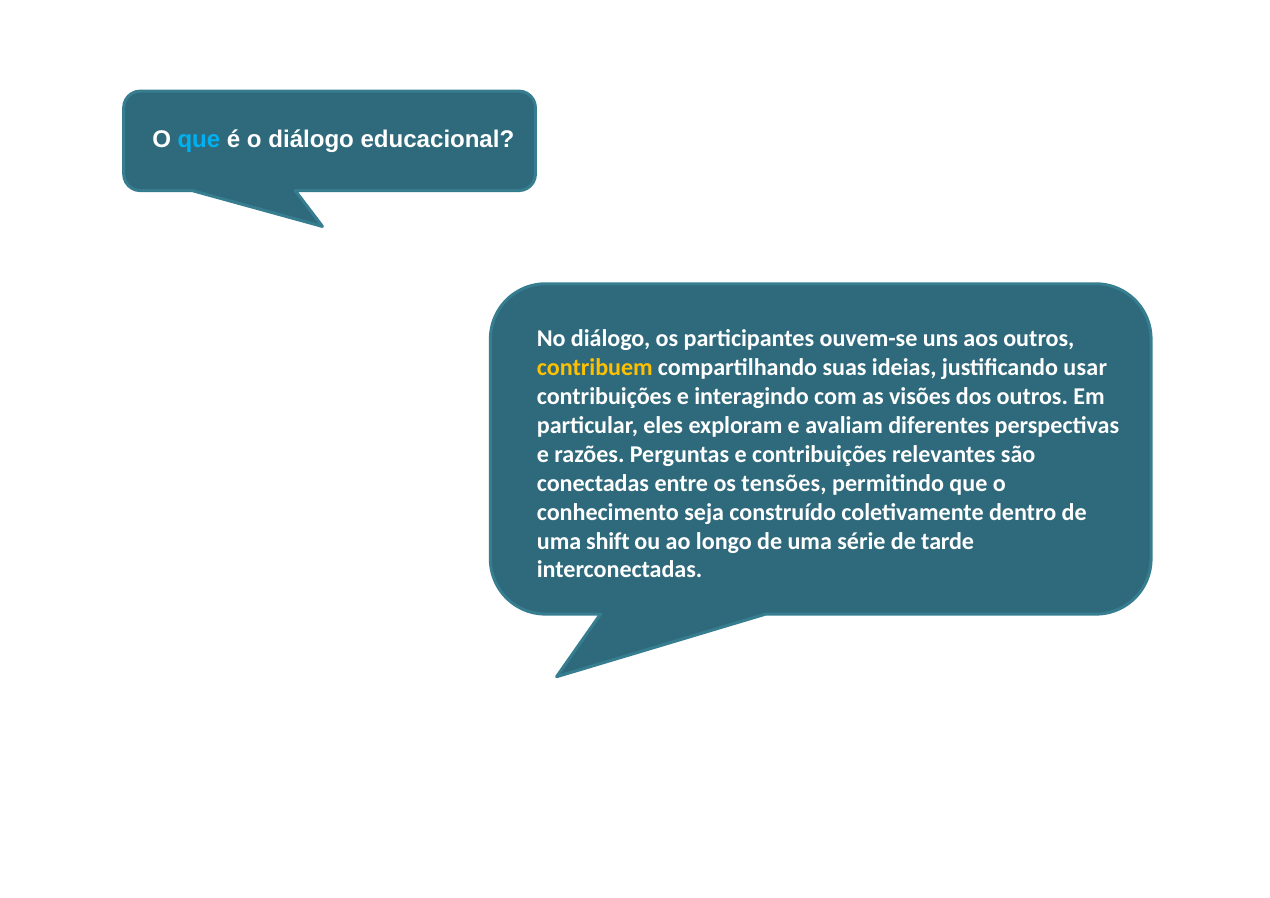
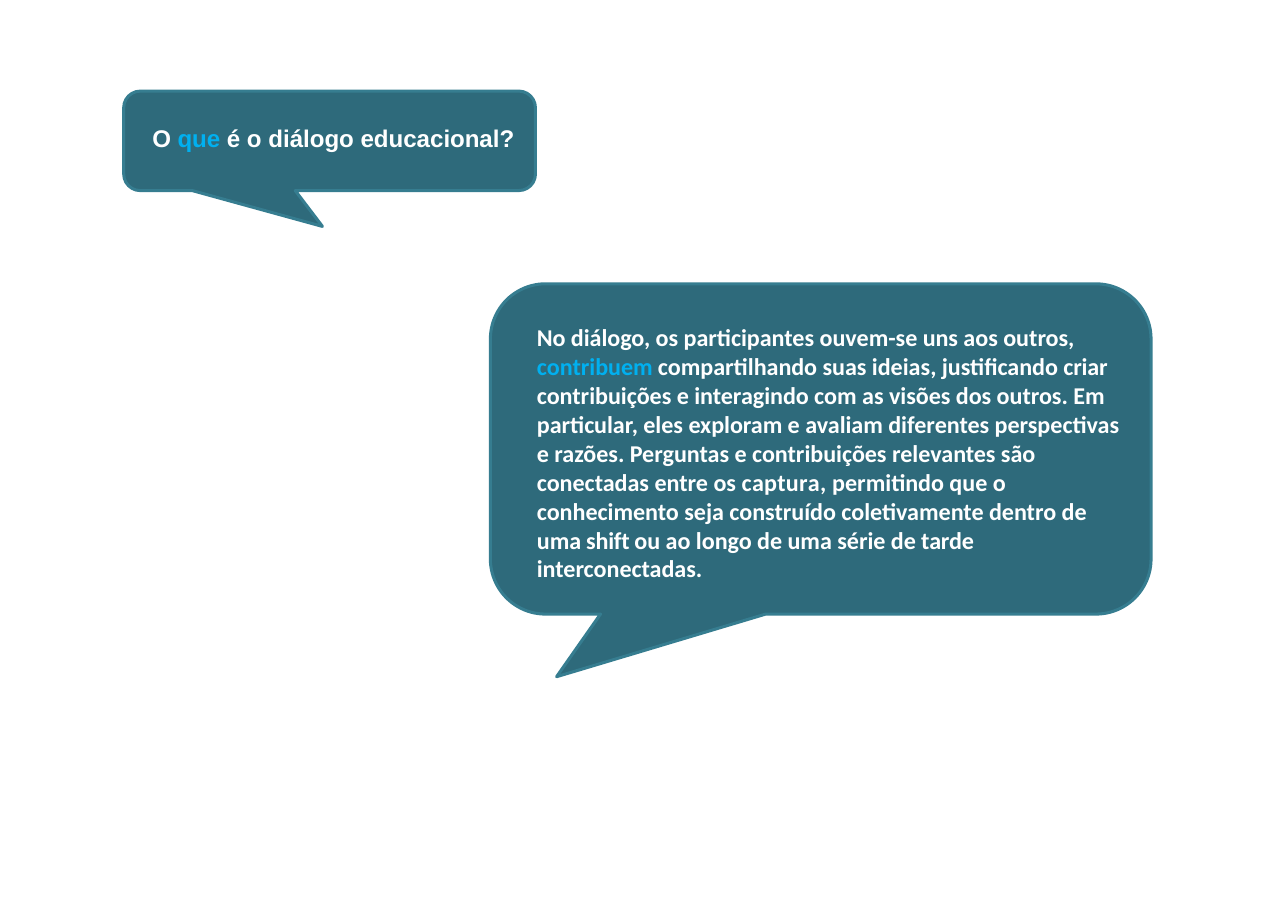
contribuem colour: yellow -> light blue
usar: usar -> criar
tensões: tensões -> captura
